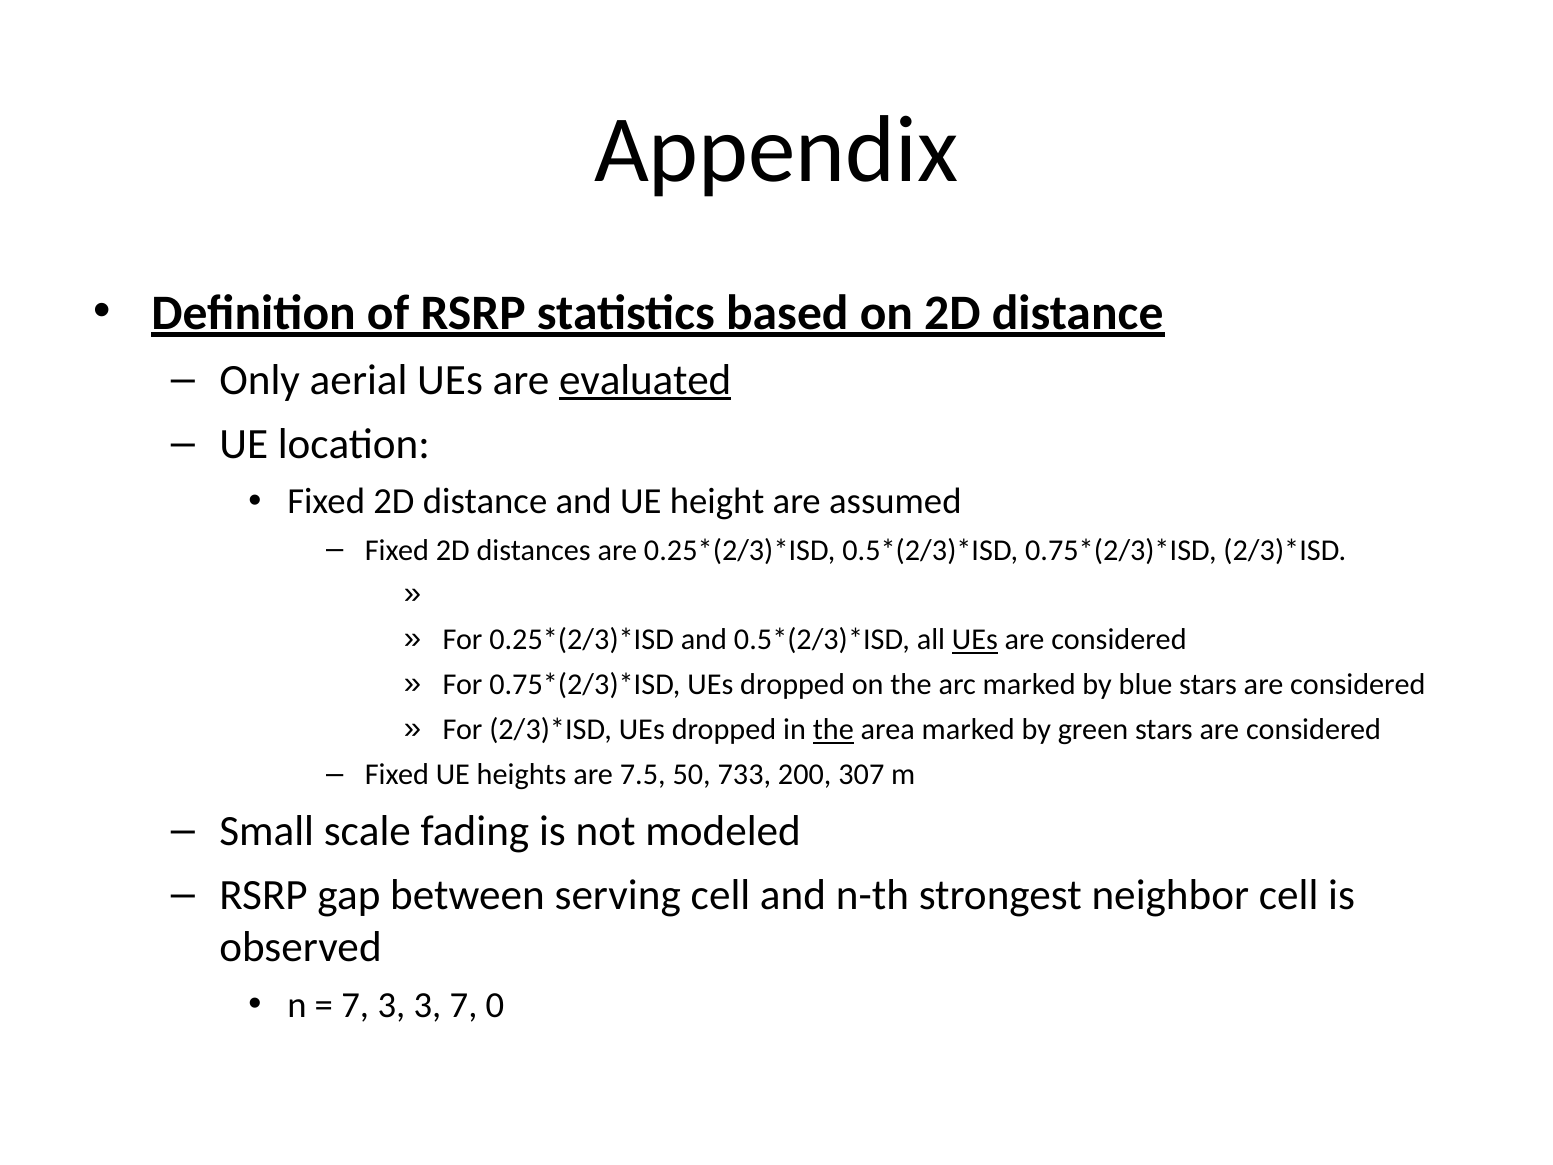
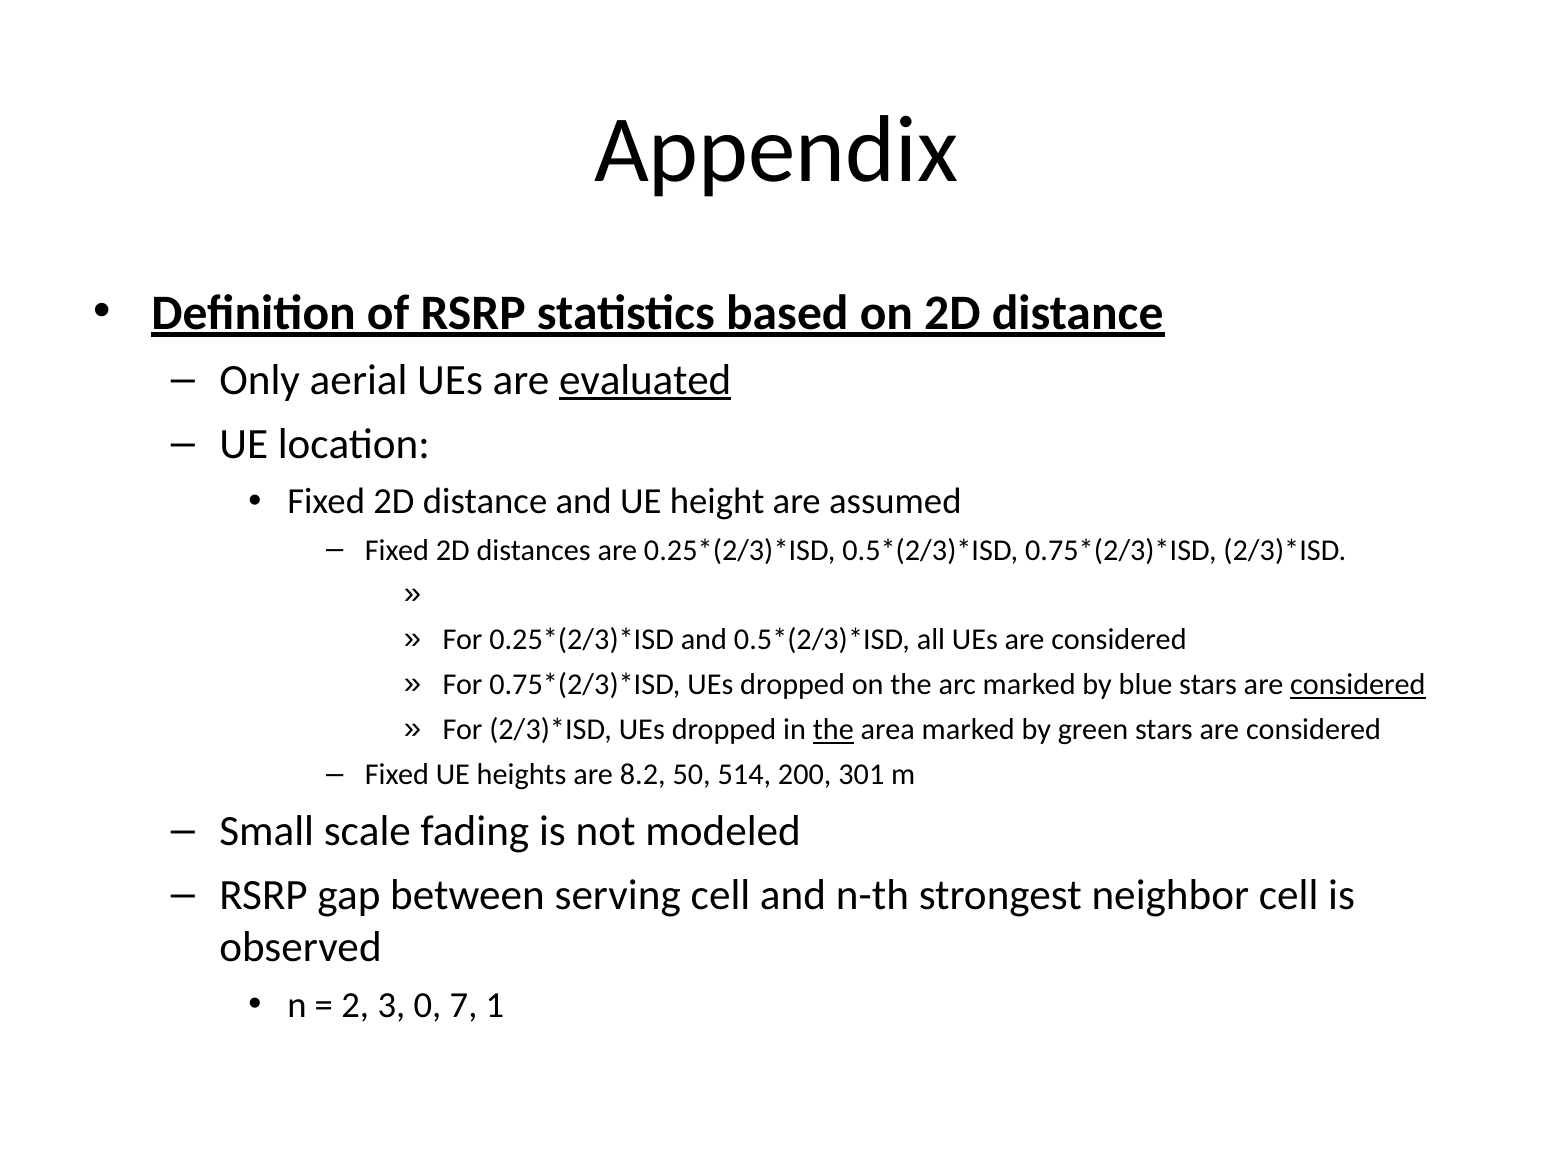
UEs at (975, 640) underline: present -> none
considered at (1358, 685) underline: none -> present
7.5: 7.5 -> 8.2
733: 733 -> 514
307: 307 -> 301
7 at (355, 1005): 7 -> 2
3 3: 3 -> 0
0: 0 -> 1
